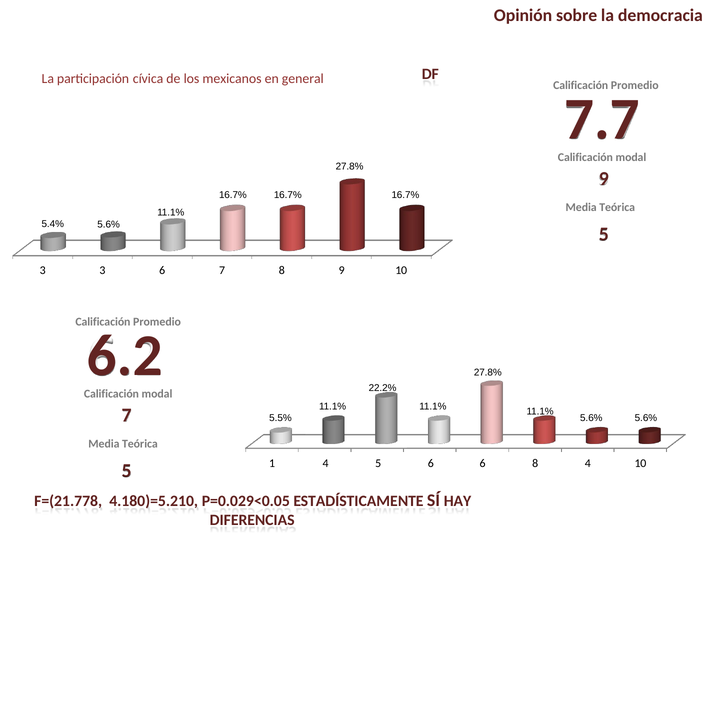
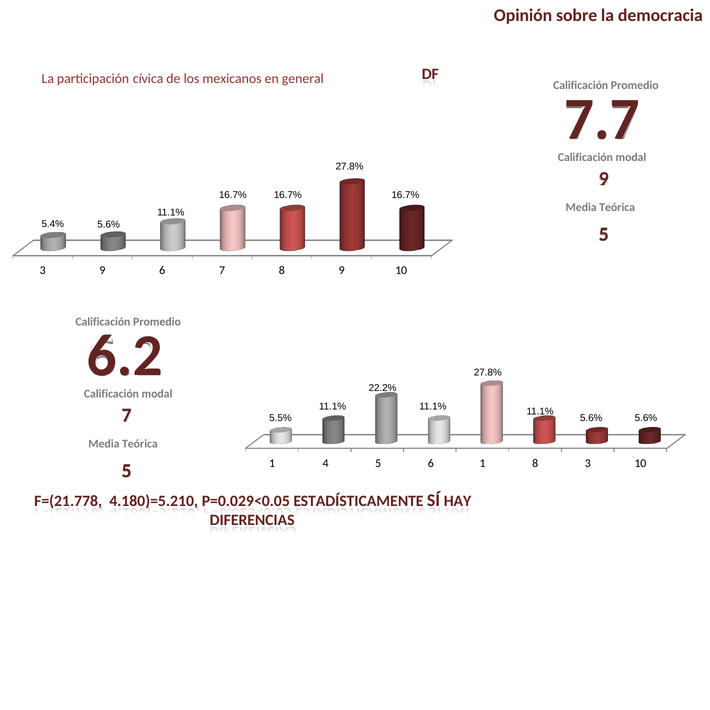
3 3: 3 -> 9
6 6: 6 -> 1
8 4: 4 -> 3
